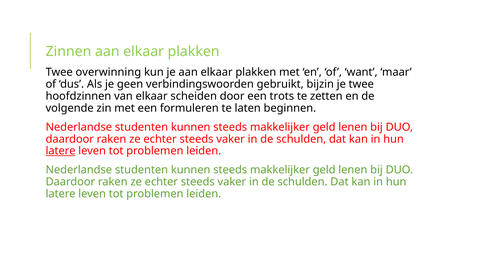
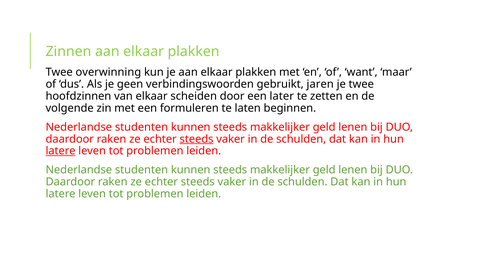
bijzin: bijzin -> jaren
trots: trots -> later
steeds at (197, 139) underline: none -> present
